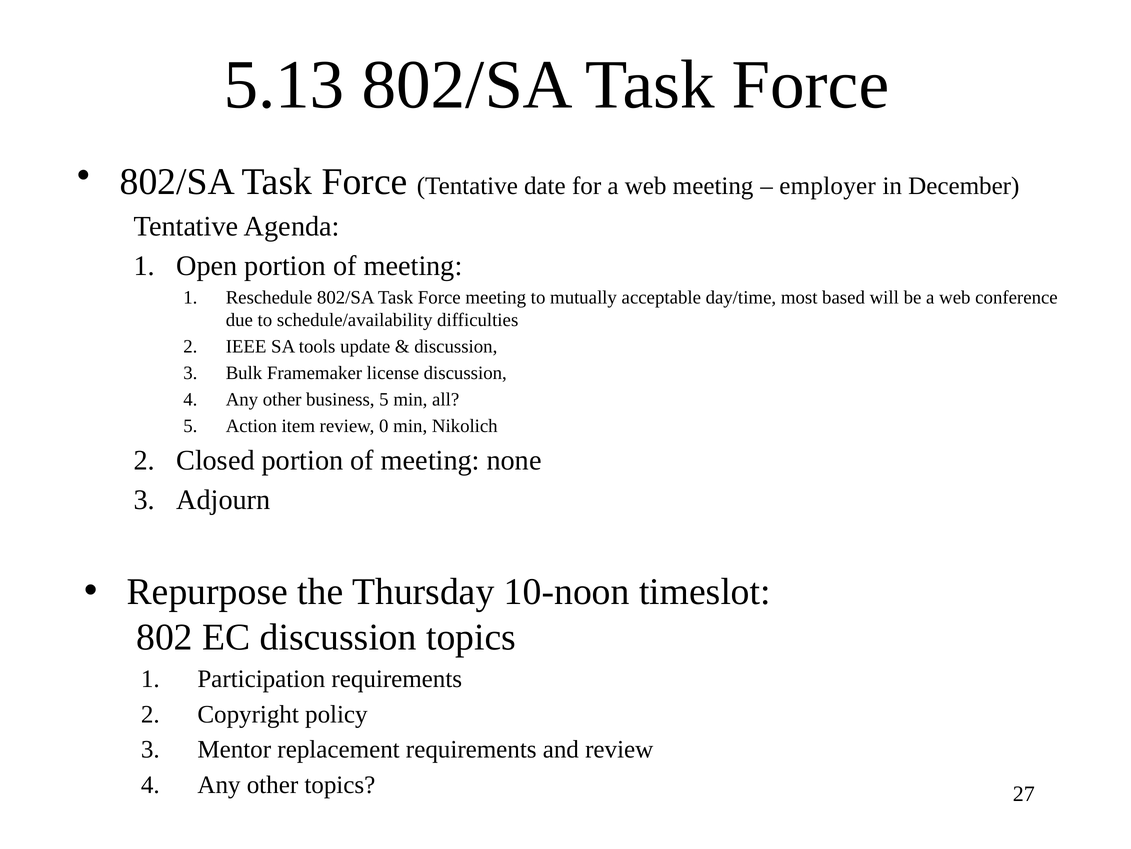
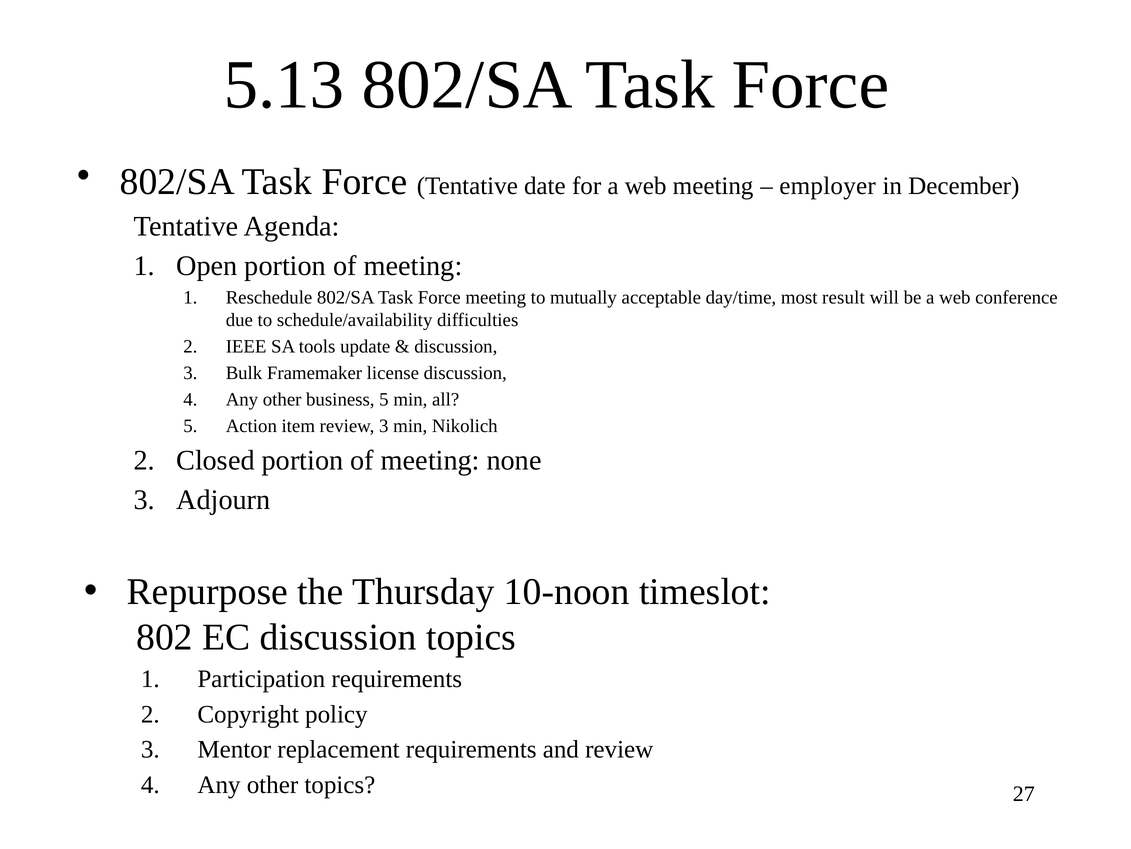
based: based -> result
review 0: 0 -> 3
